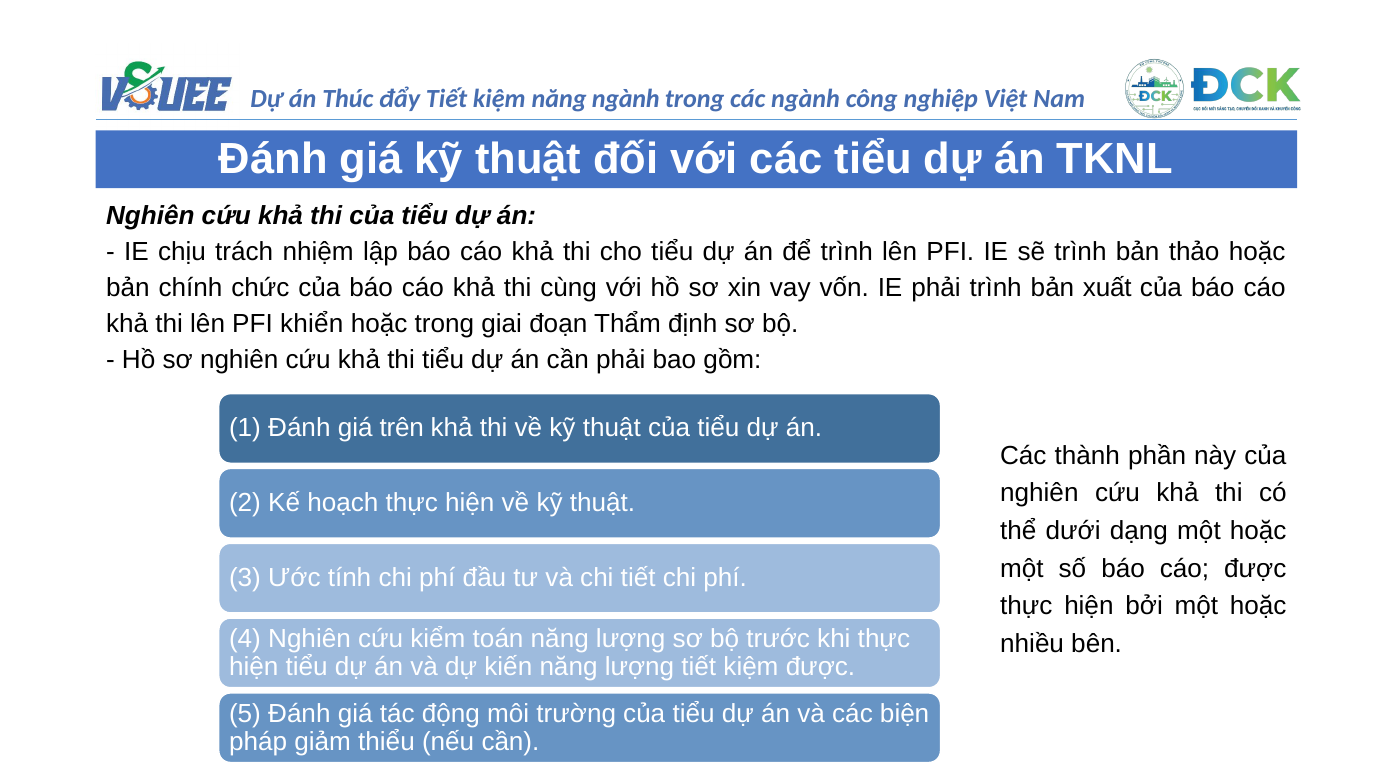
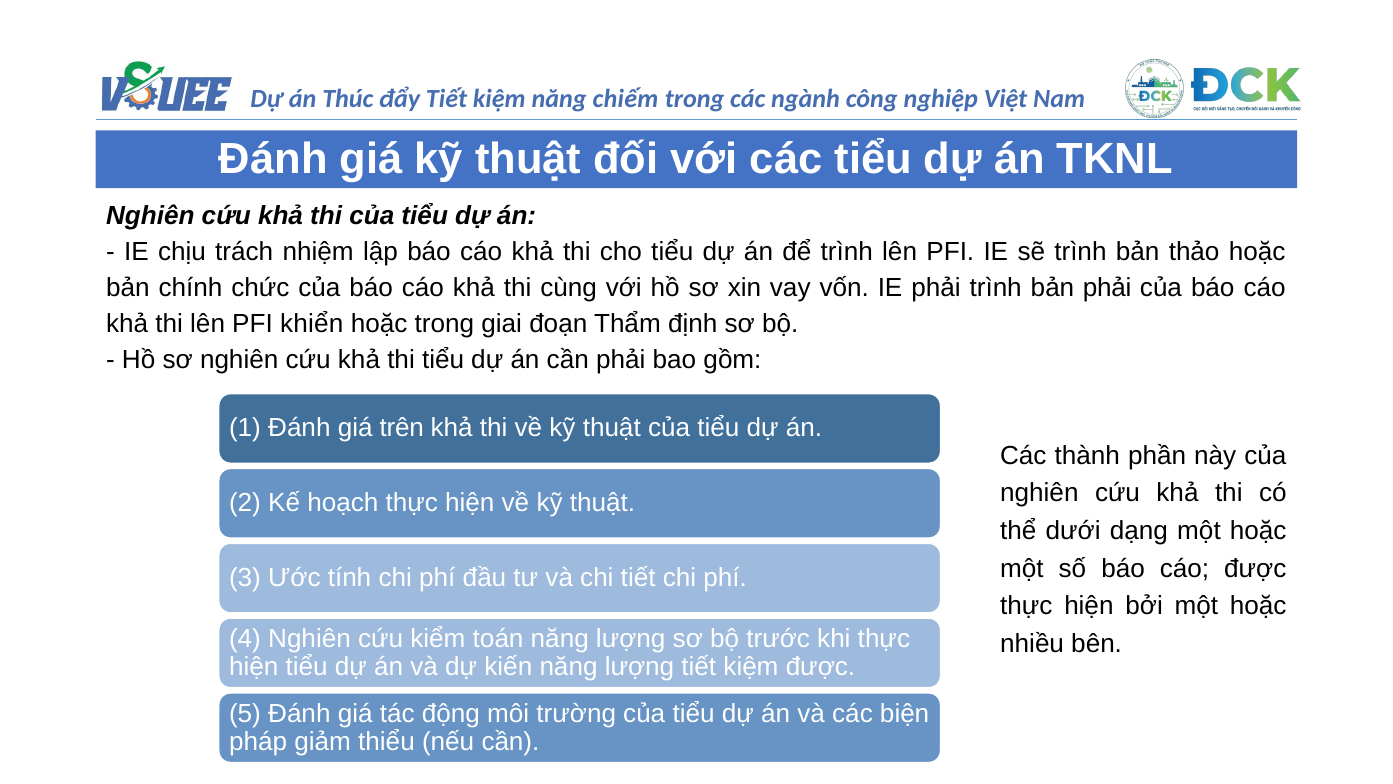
năng ngành: ngành -> chiếm
bản xuất: xuất -> phải
